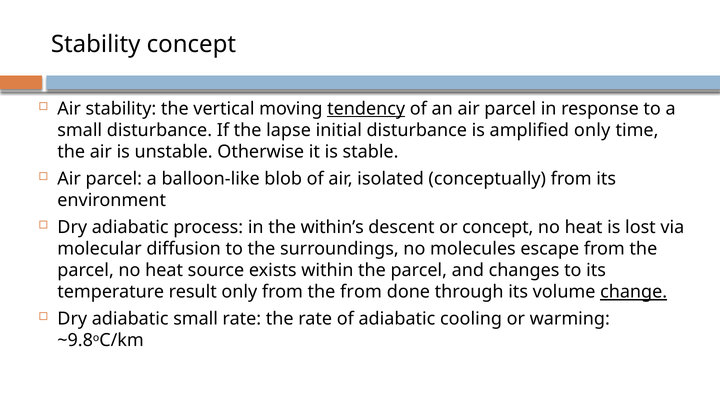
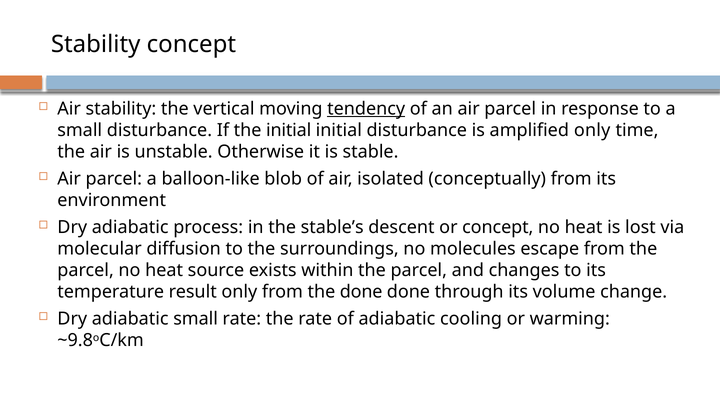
the lapse: lapse -> initial
within’s: within’s -> stable’s
the from: from -> done
change underline: present -> none
